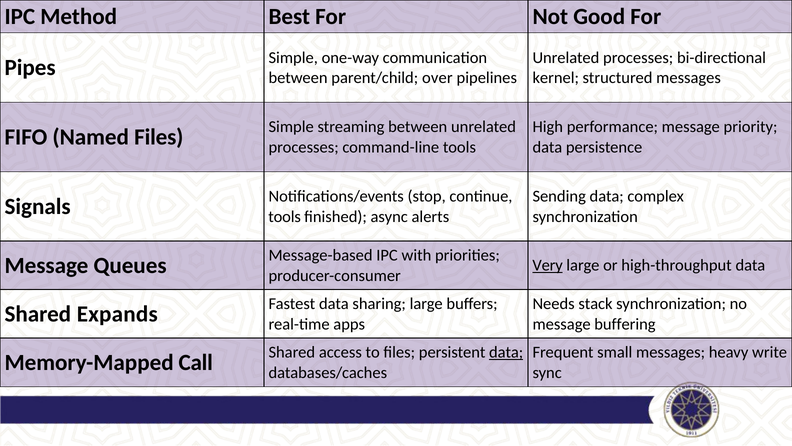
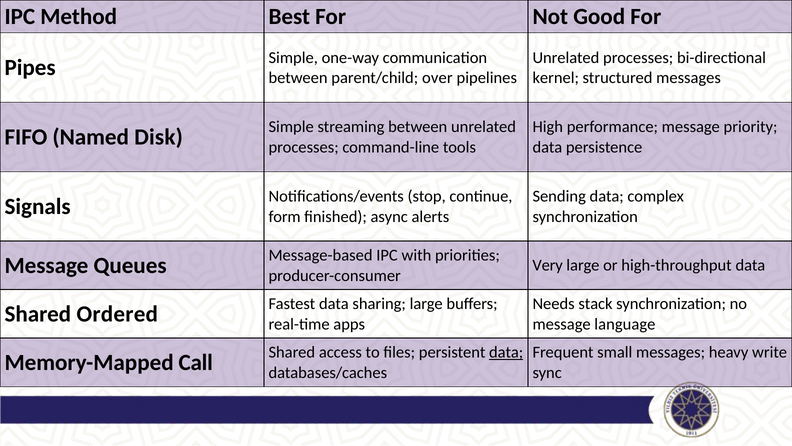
Named Files: Files -> Disk
tools at (285, 216): tools -> form
Very underline: present -> none
Expands: Expands -> Ordered
buffering: buffering -> language
